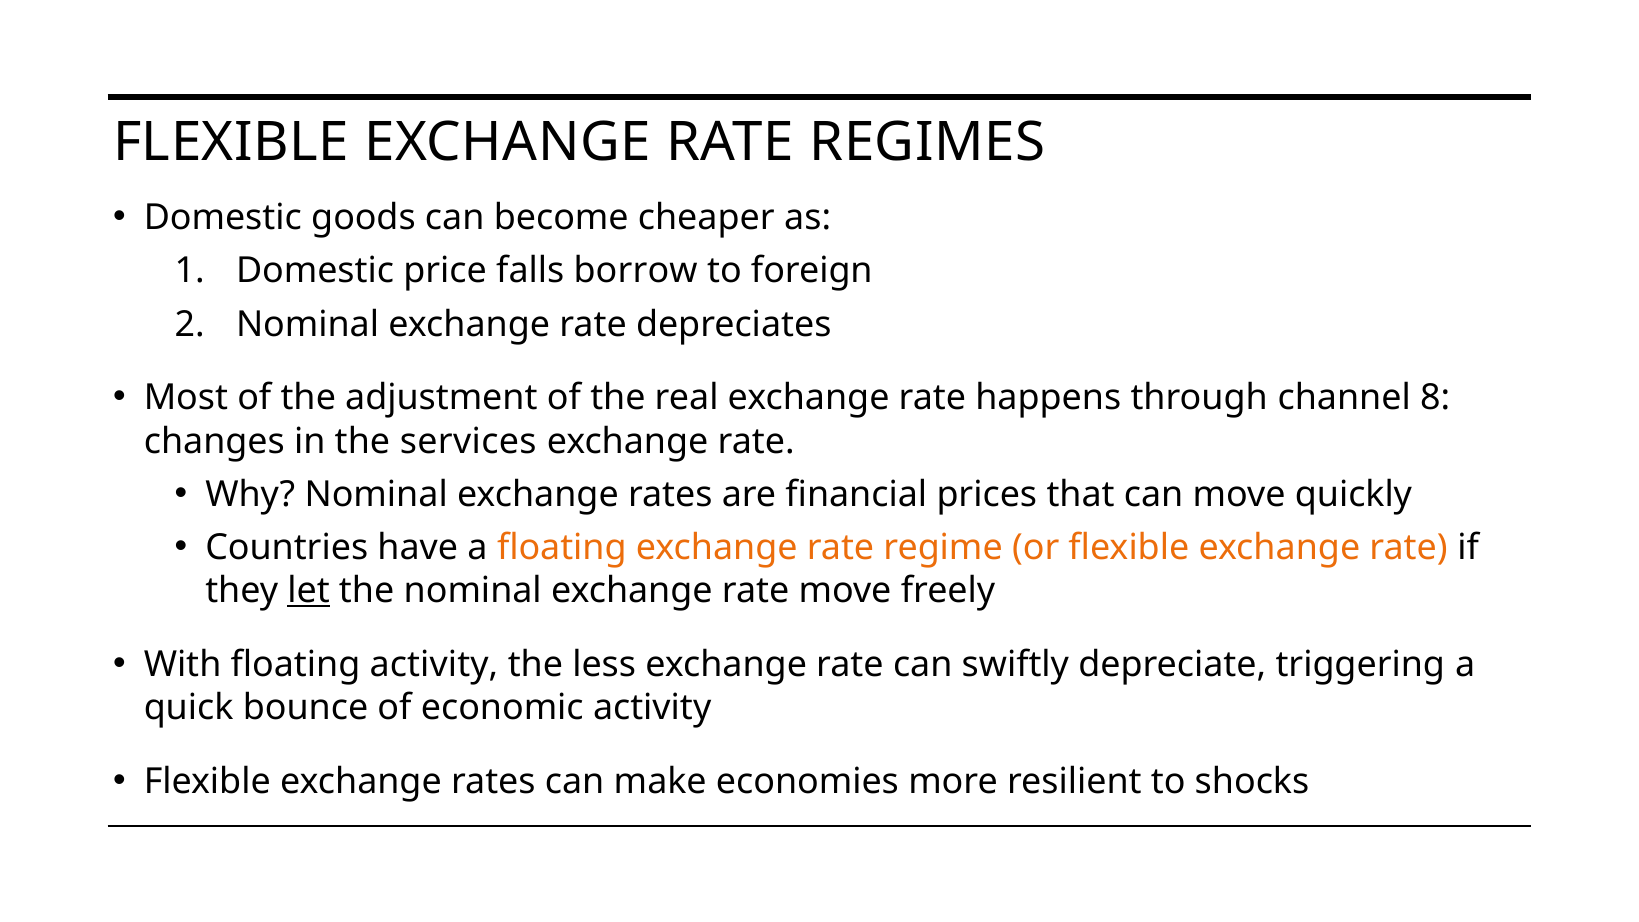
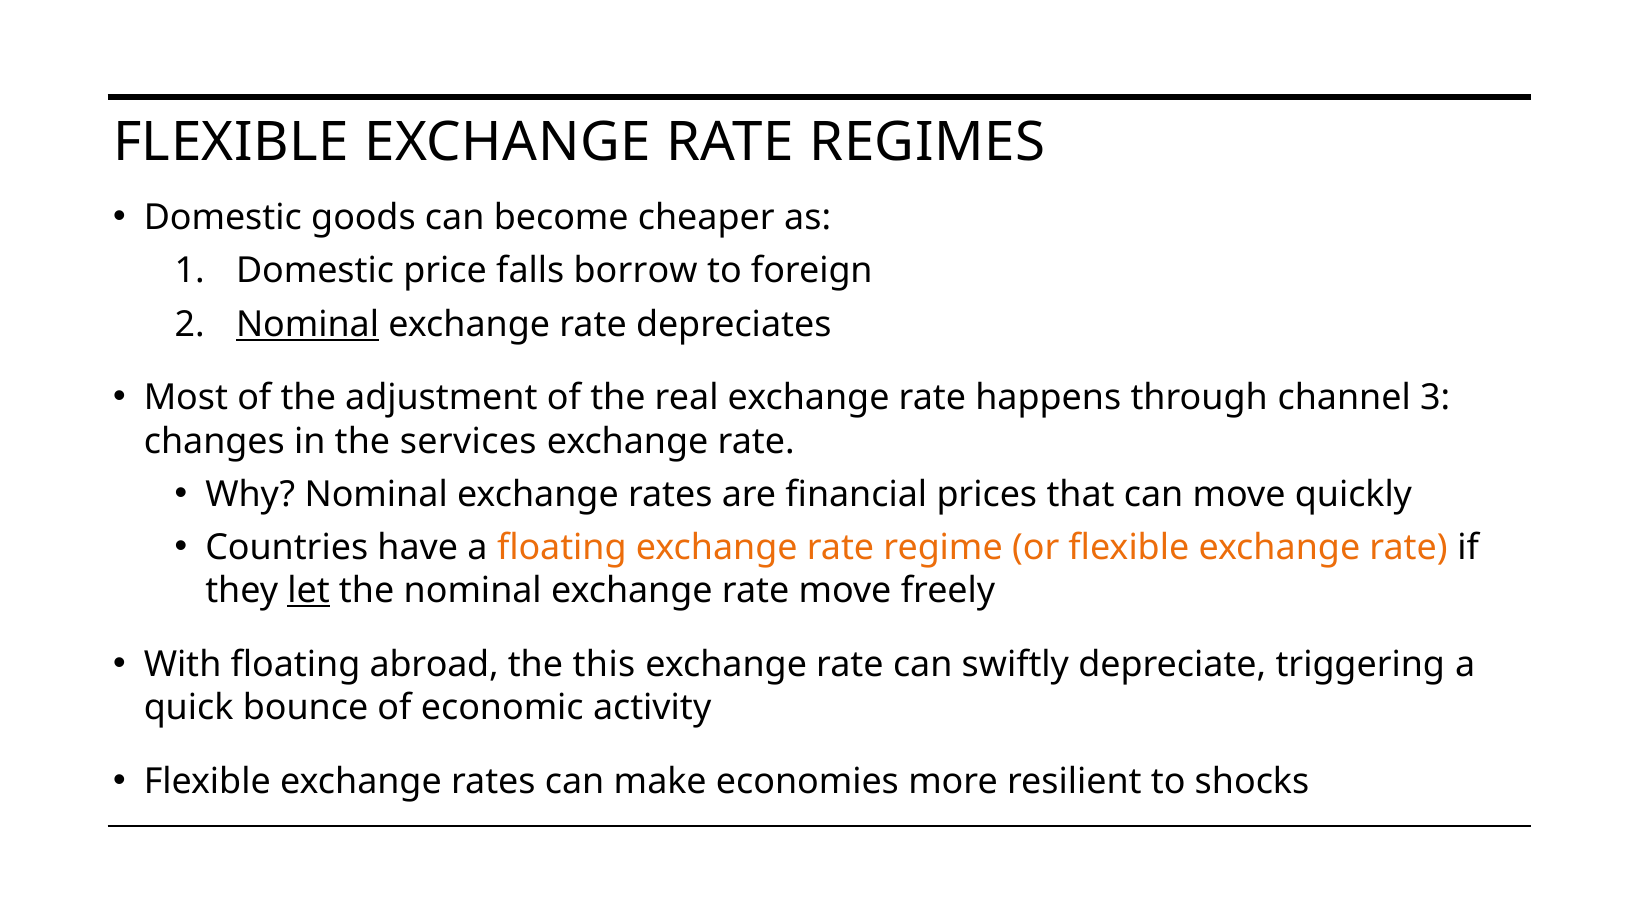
Nominal at (308, 324) underline: none -> present
8: 8 -> 3
floating activity: activity -> abroad
less: less -> this
